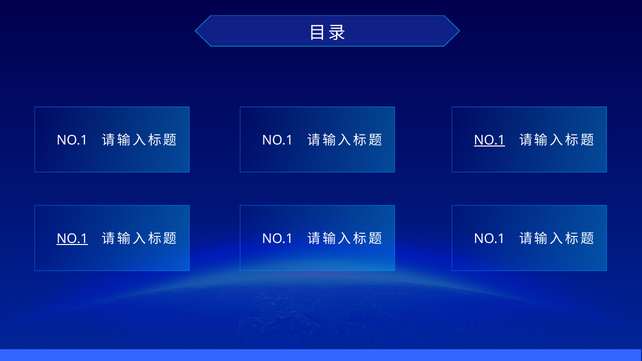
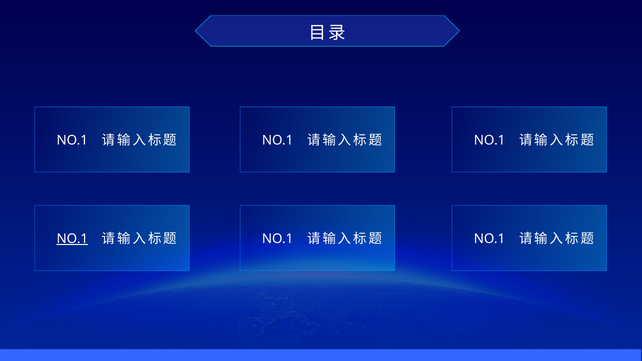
NO.1 at (490, 140) underline: present -> none
